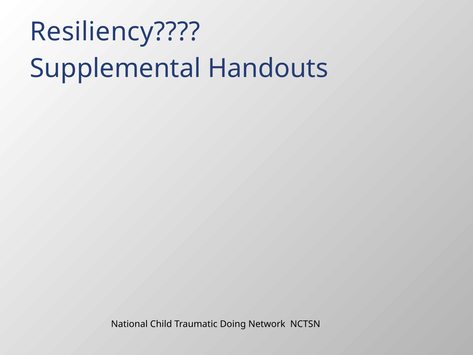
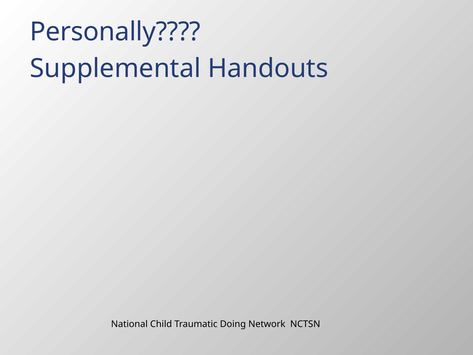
Resiliency: Resiliency -> Personally
